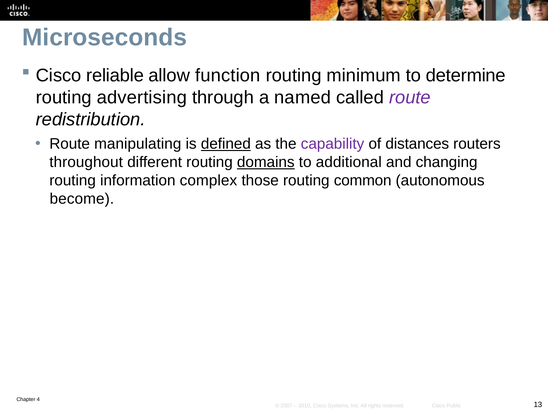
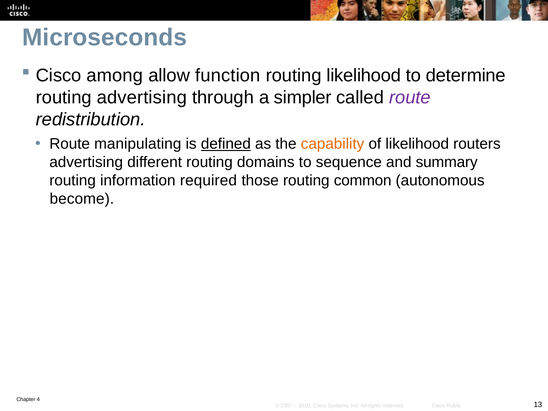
reliable: reliable -> among
routing minimum: minimum -> likelihood
named: named -> simpler
capability colour: purple -> orange
of distances: distances -> likelihood
throughout at (86, 162): throughout -> advertising
domains underline: present -> none
additional: additional -> sequence
changing: changing -> summary
complex: complex -> required
